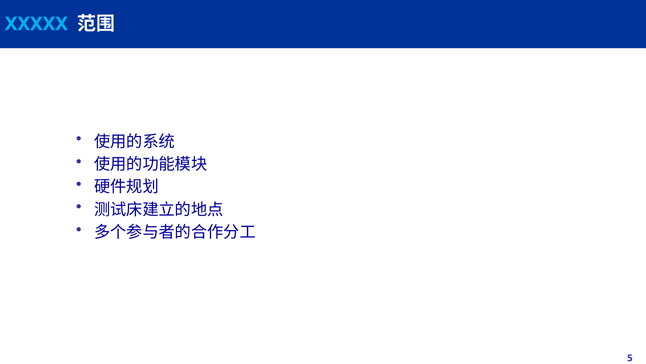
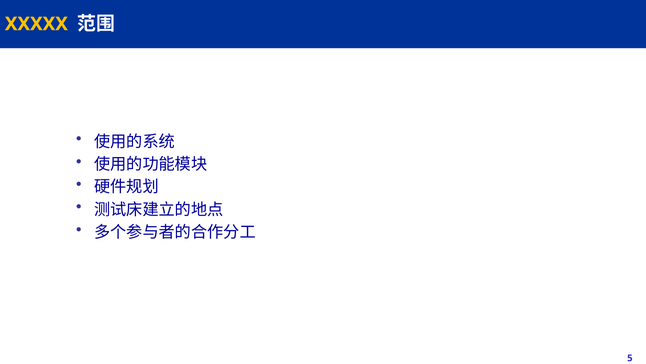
XXXXX colour: light blue -> yellow
